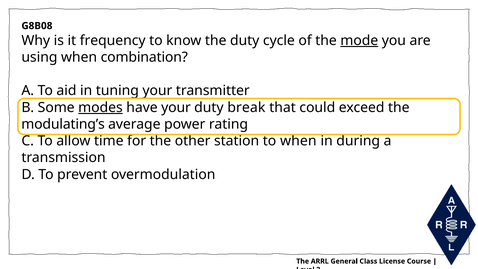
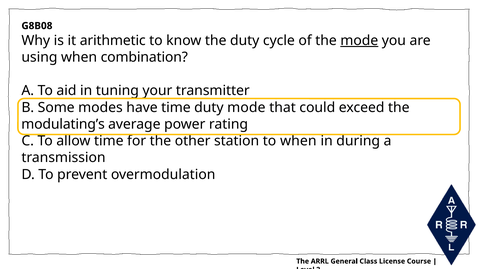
frequency: frequency -> arithmetic
modes underline: present -> none
have your: your -> time
duty break: break -> mode
